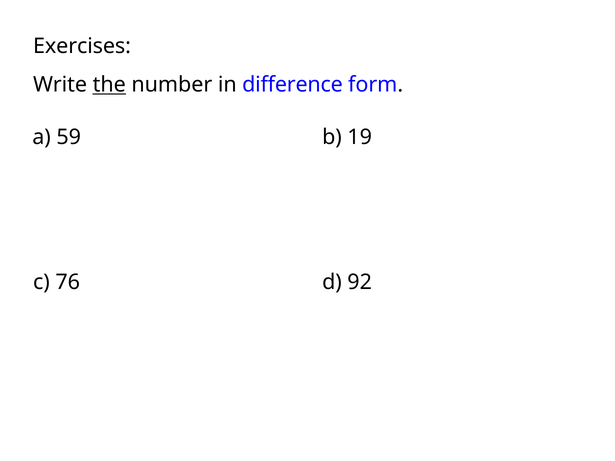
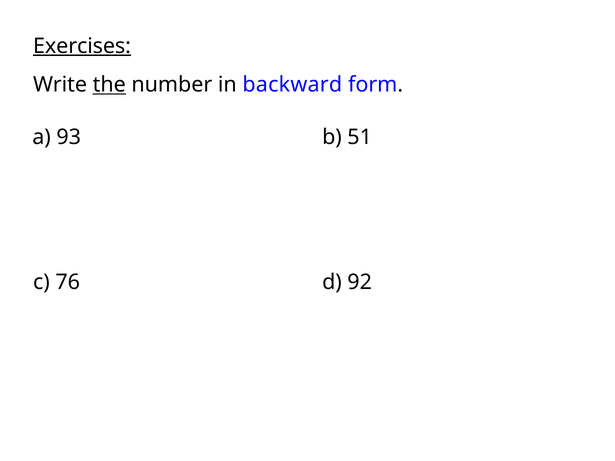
Exercises underline: none -> present
difference: difference -> backward
59: 59 -> 93
19: 19 -> 51
